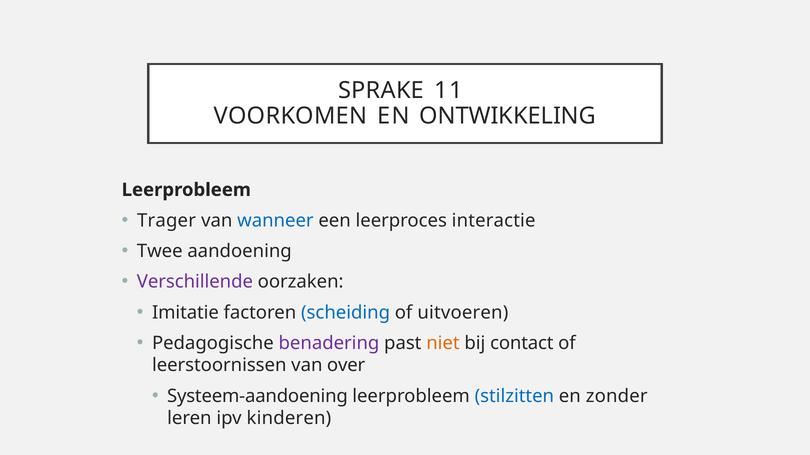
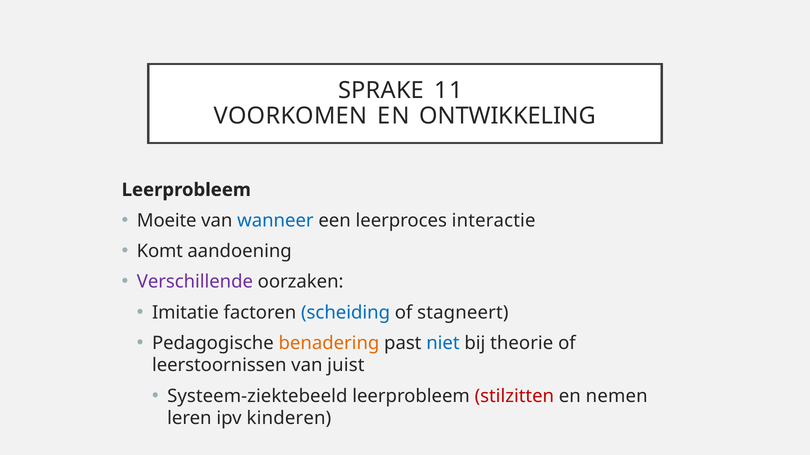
Trager: Trager -> Moeite
Twee: Twee -> Komt
uitvoeren: uitvoeren -> stagneert
benadering colour: purple -> orange
niet colour: orange -> blue
contact: contact -> theorie
over: over -> juist
Systeem-aandoening: Systeem-aandoening -> Systeem-ziektebeeld
stilzitten colour: blue -> red
zonder: zonder -> nemen
